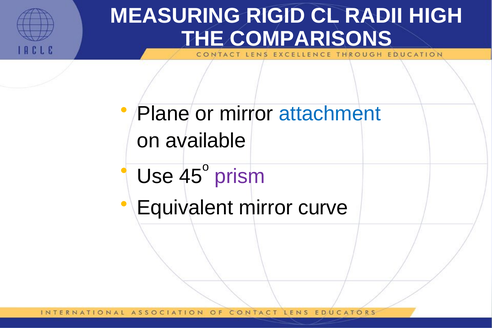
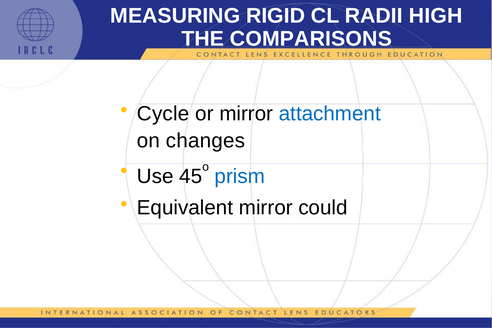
Plane: Plane -> Cycle
available: available -> changes
prism colour: purple -> blue
curve: curve -> could
